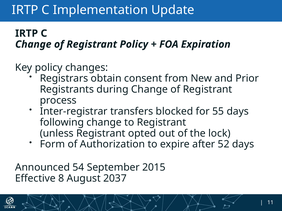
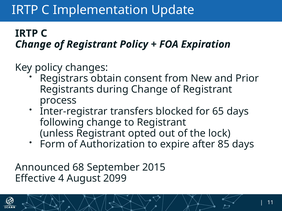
55: 55 -> 65
52: 52 -> 85
54: 54 -> 68
8: 8 -> 4
2037: 2037 -> 2099
